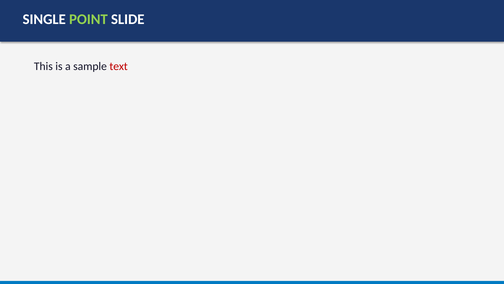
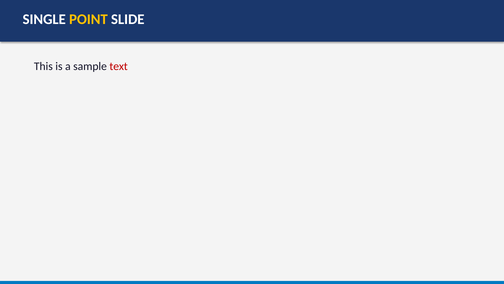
POINT colour: light green -> yellow
